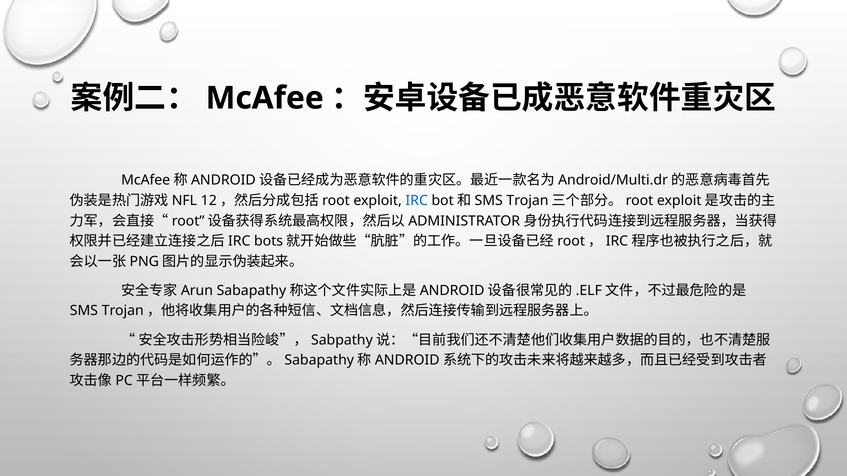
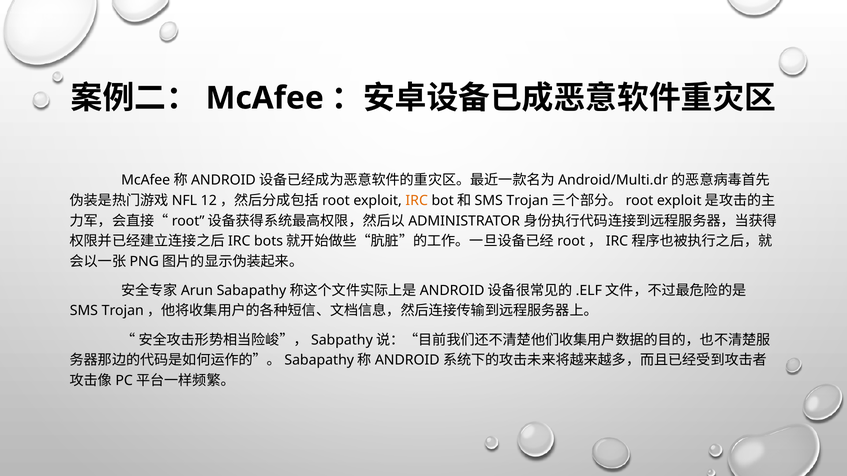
IRC colour: blue -> orange
